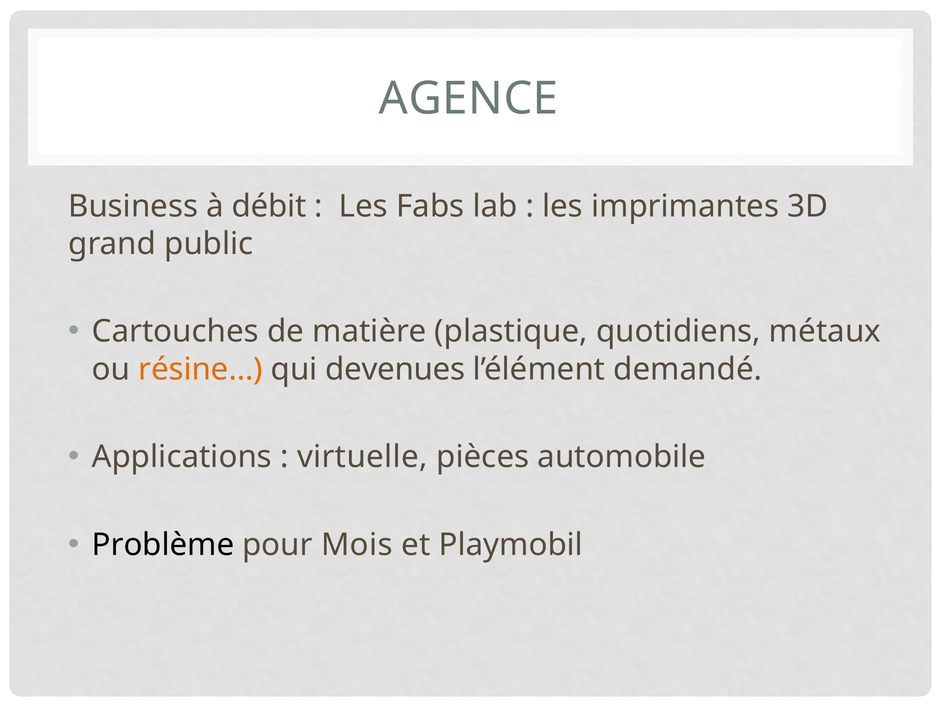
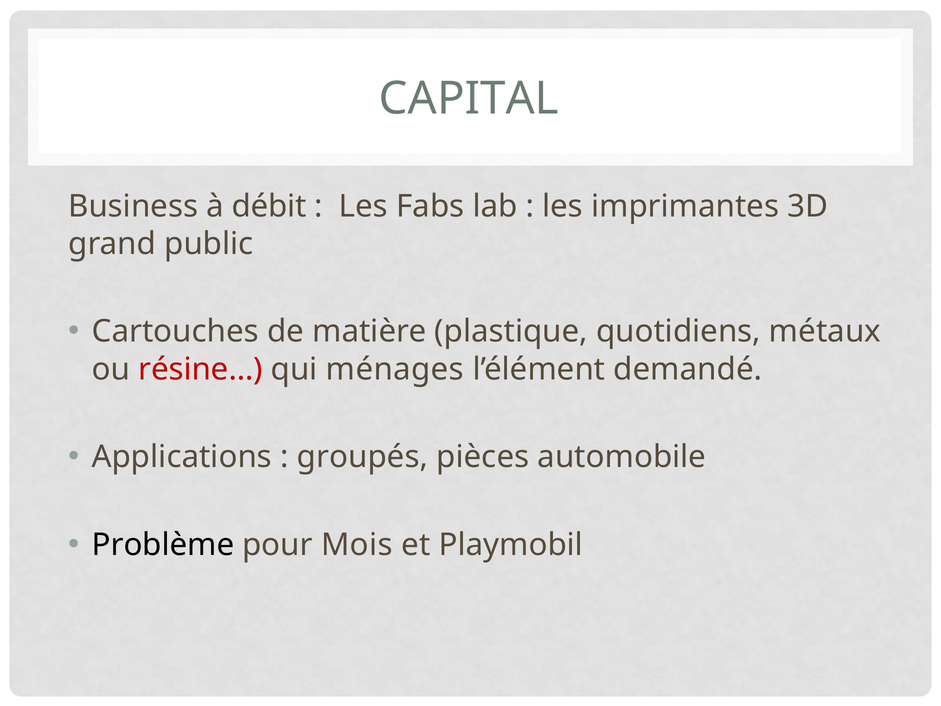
AGENCE: AGENCE -> CAPITAL
résine… colour: orange -> red
devenues: devenues -> ménages
virtuelle: virtuelle -> groupés
